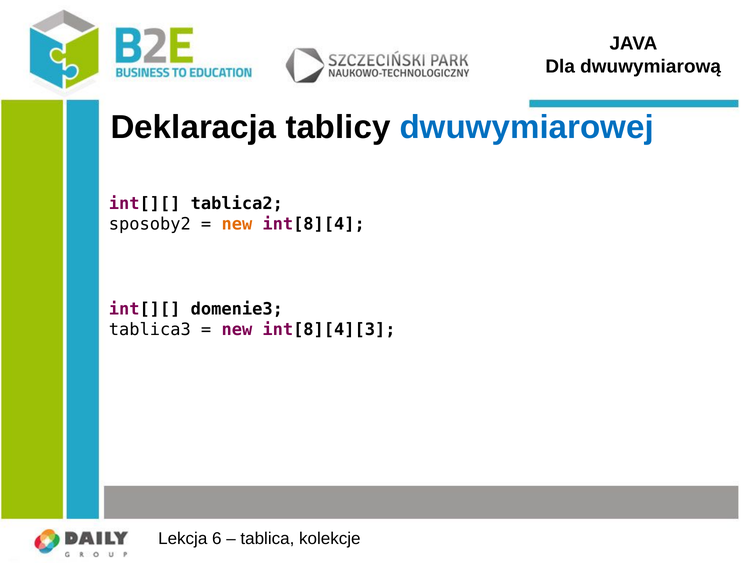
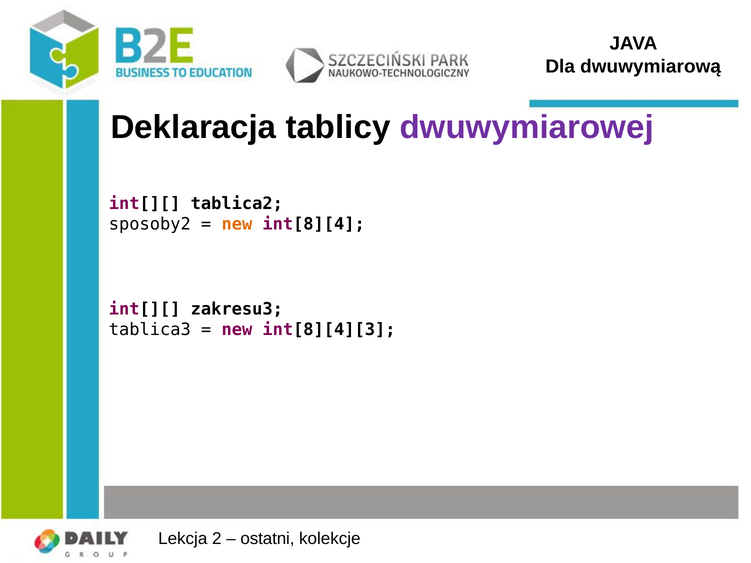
dwuwymiarowej colour: blue -> purple
domenie3: domenie3 -> zakresu3
6: 6 -> 2
tablica: tablica -> ostatni
